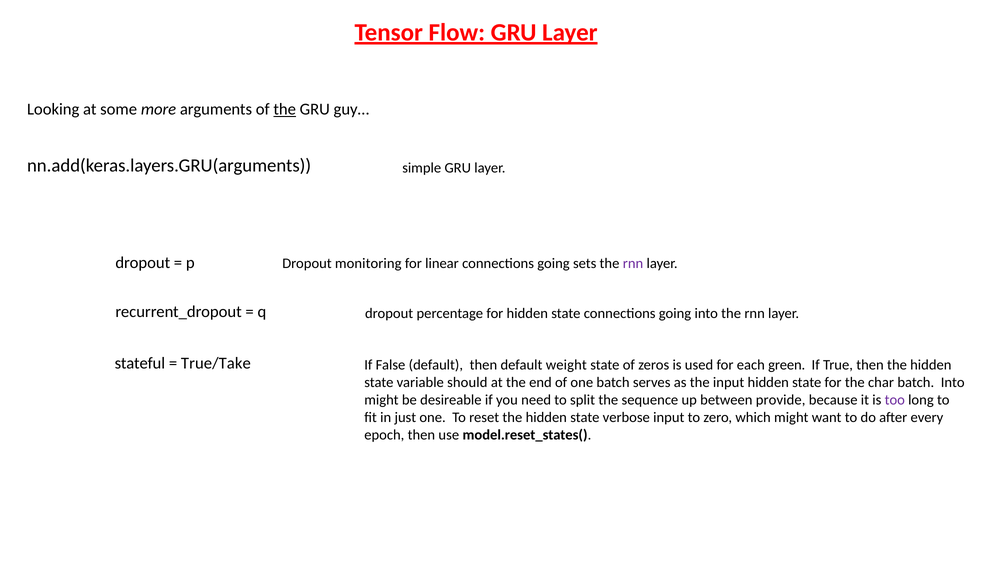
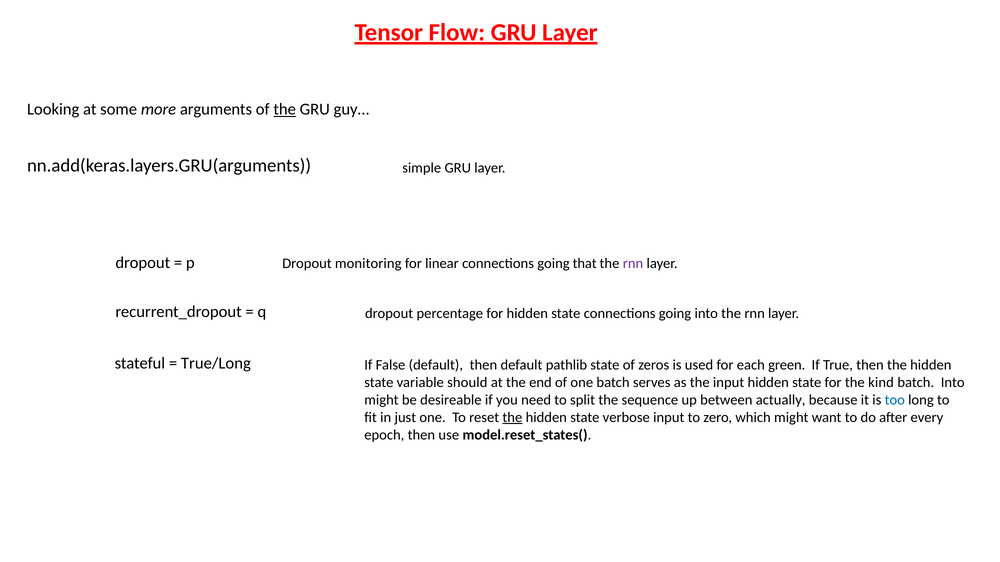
sets: sets -> that
True/Take: True/Take -> True/Long
weight: weight -> pathlib
char: char -> kind
provide: provide -> actually
too colour: purple -> blue
the at (512, 418) underline: none -> present
